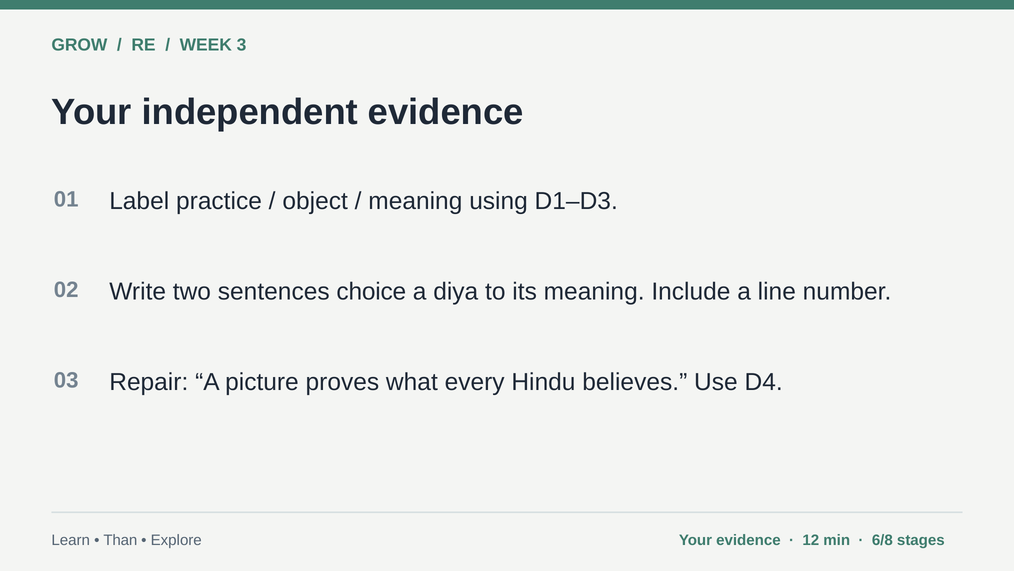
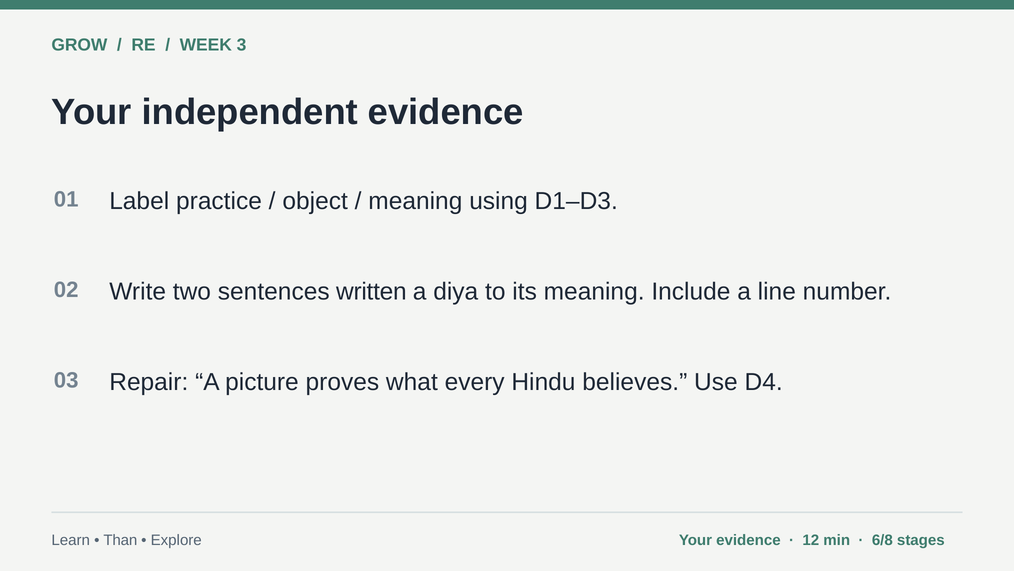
choice: choice -> written
